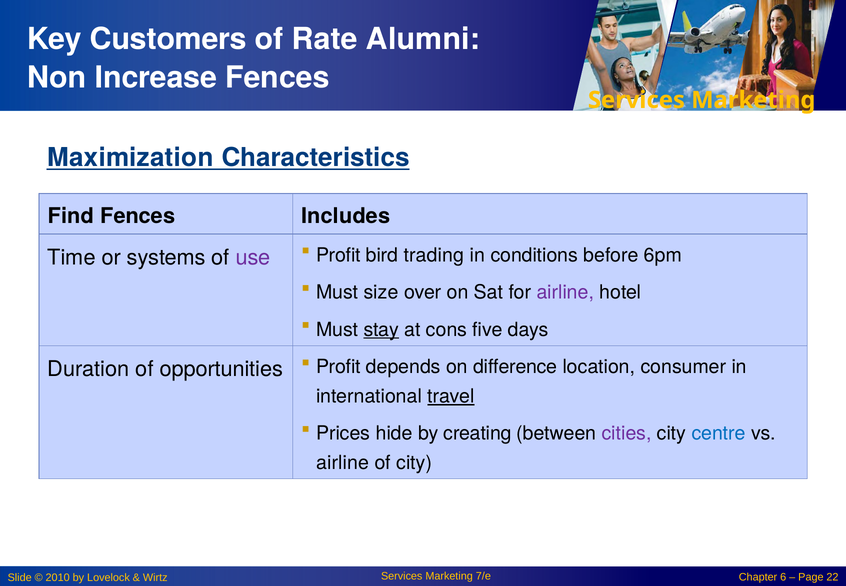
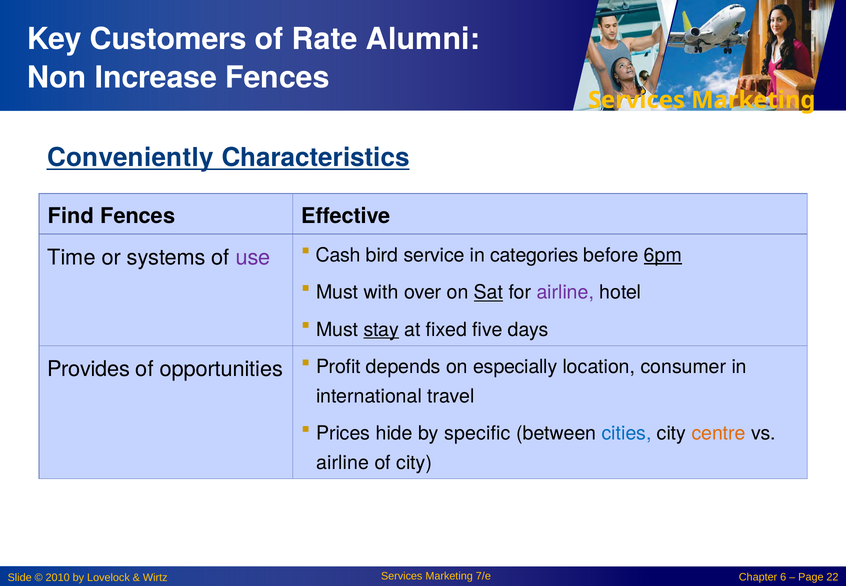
Maximization: Maximization -> Conveniently
Includes: Includes -> Effective
Profit at (338, 255): Profit -> Cash
trading: trading -> service
conditions: conditions -> categories
6pm underline: none -> present
size: size -> with
Sat underline: none -> present
cons: cons -> fixed
Duration: Duration -> Provides
difference: difference -> especially
travel underline: present -> none
creating: creating -> specific
cities colour: purple -> blue
centre colour: blue -> orange
